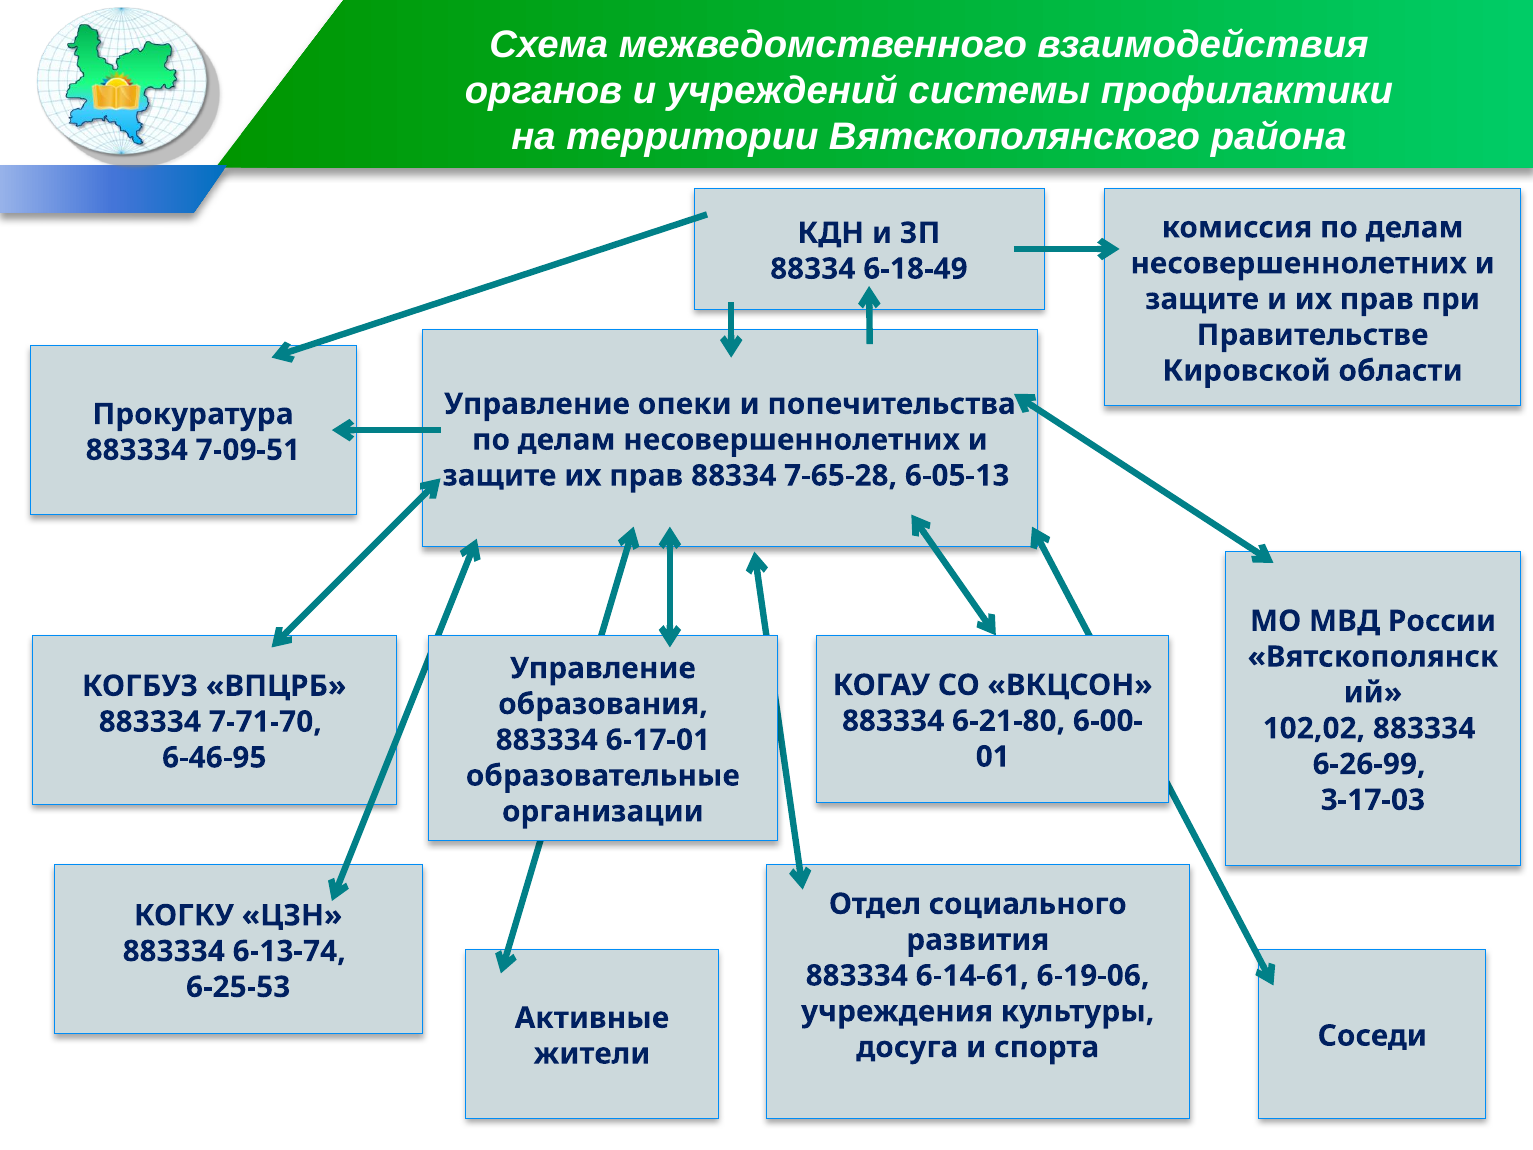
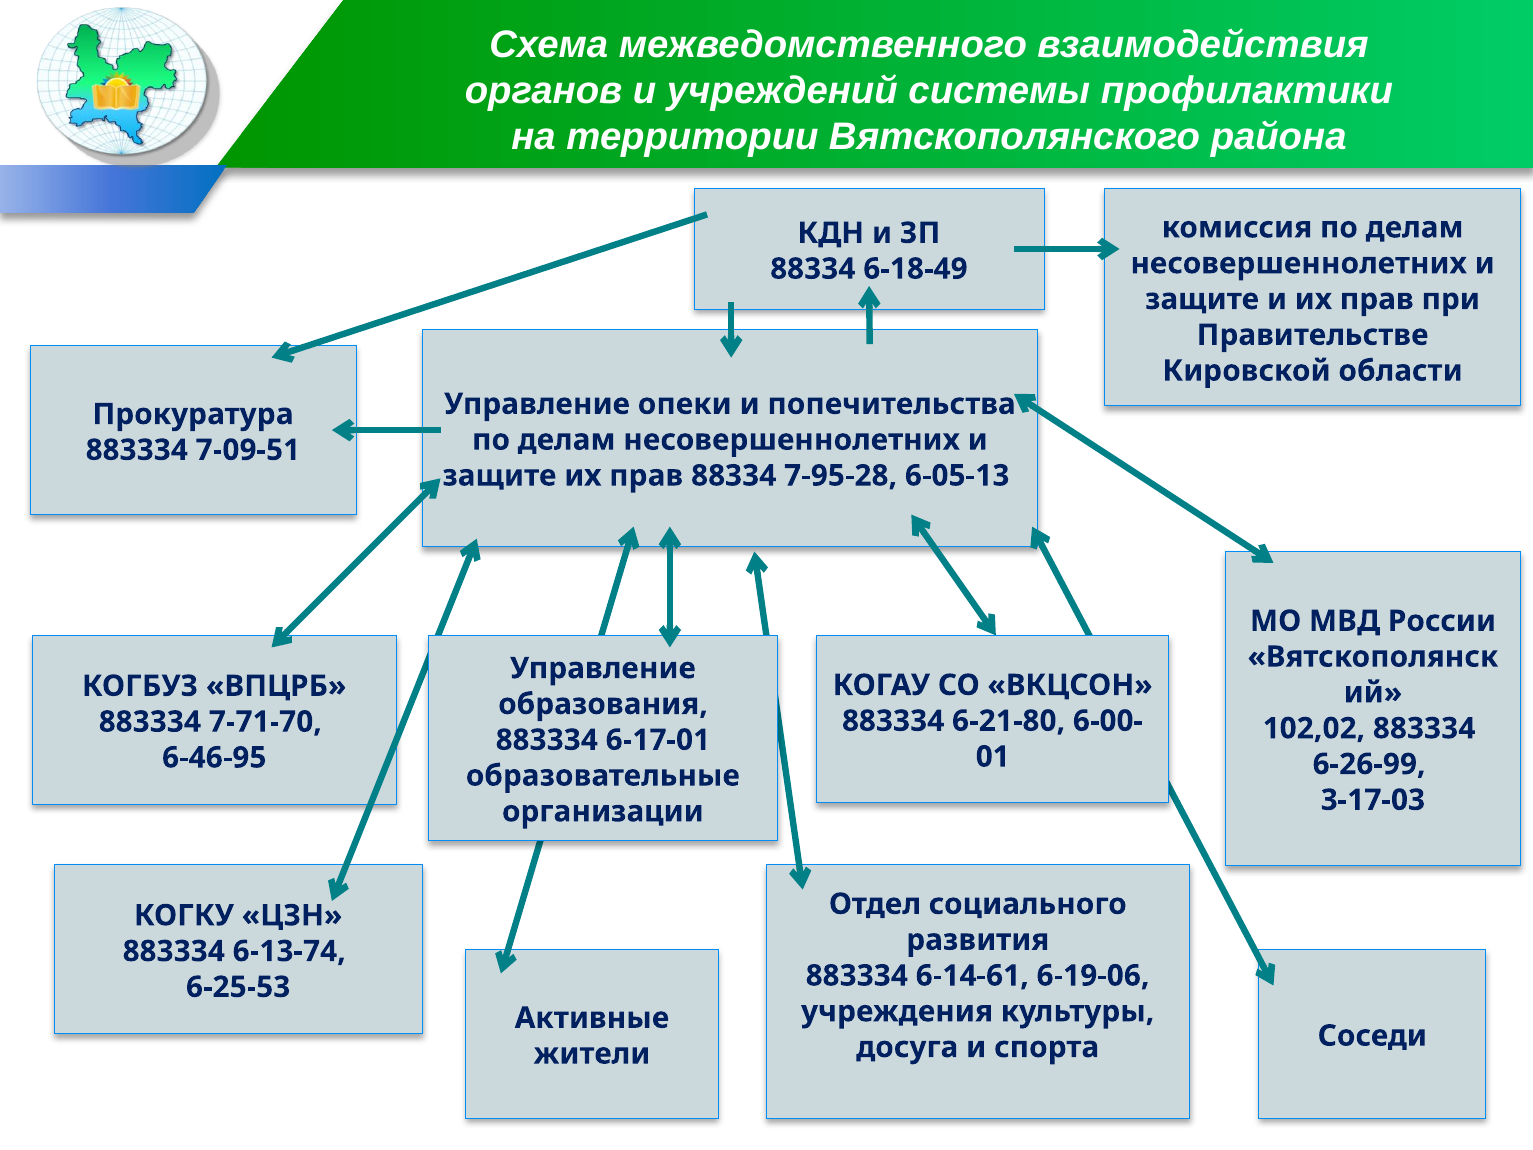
7-65-28: 7-65-28 -> 7-95-28
